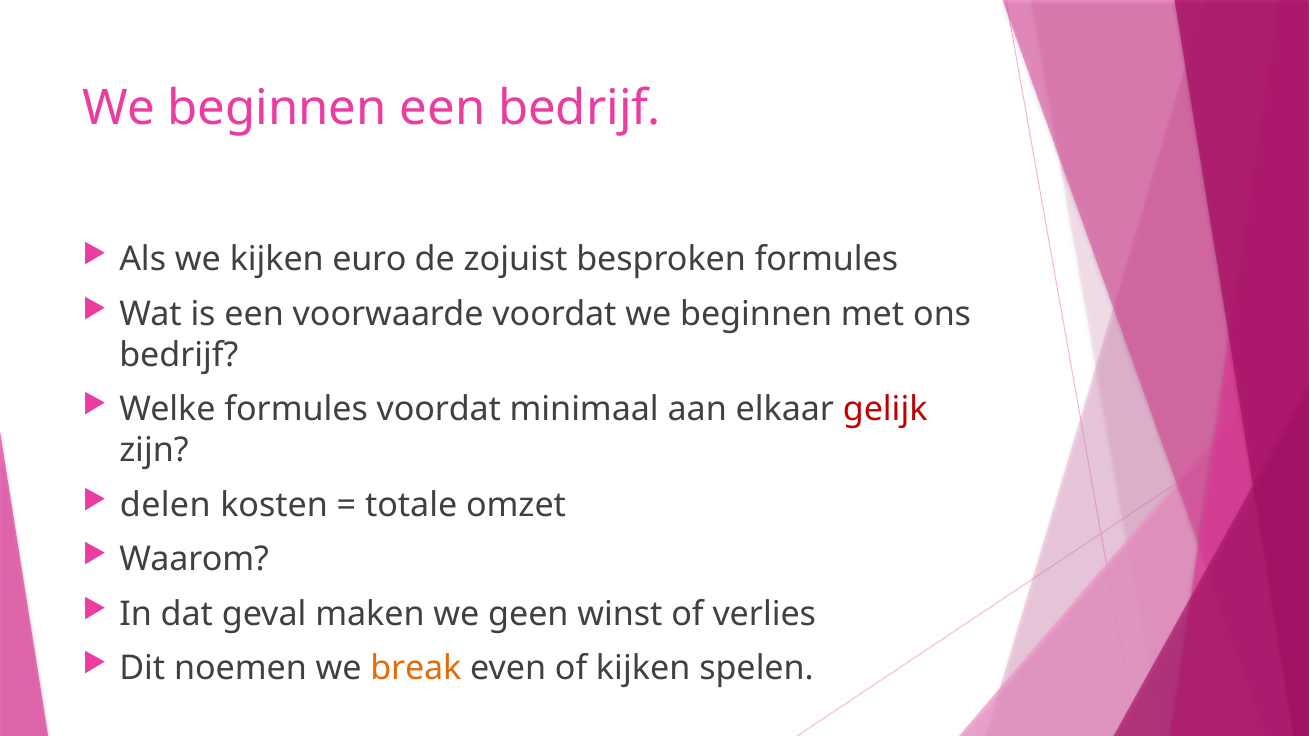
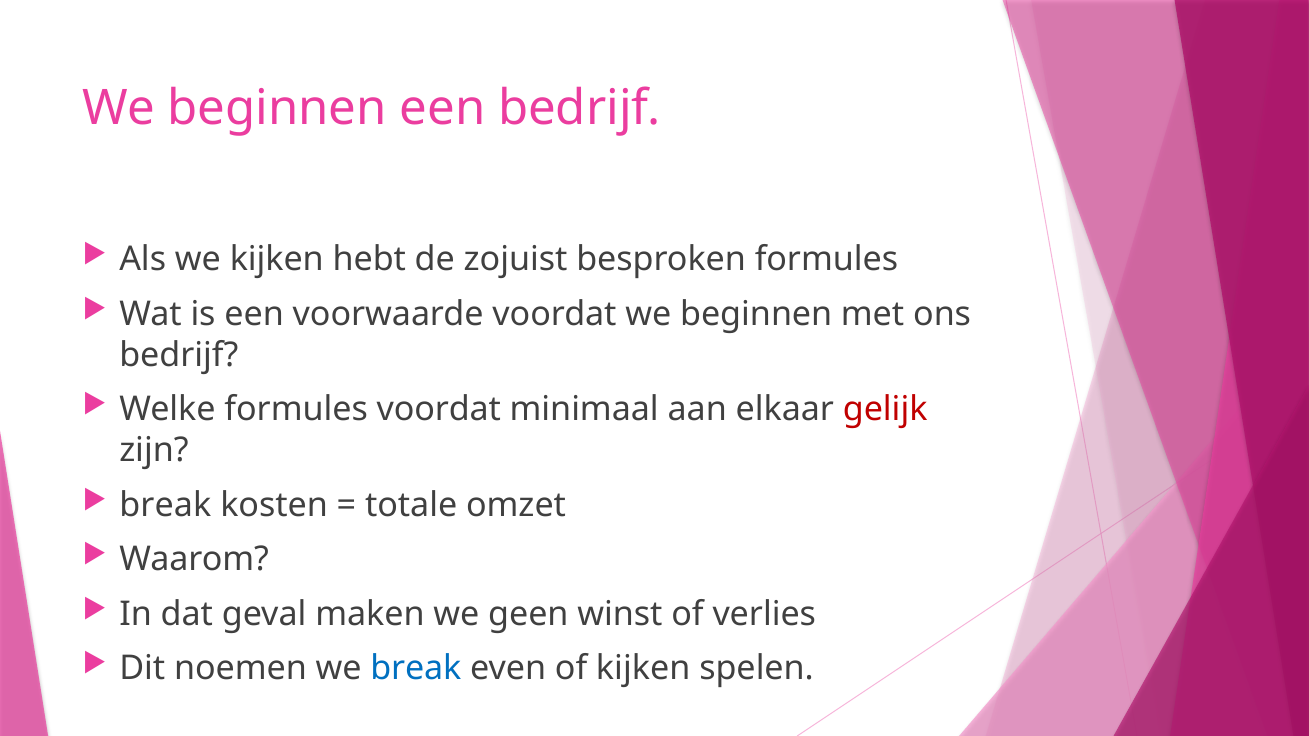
euro: euro -> hebt
delen at (165, 505): delen -> break
break at (416, 669) colour: orange -> blue
